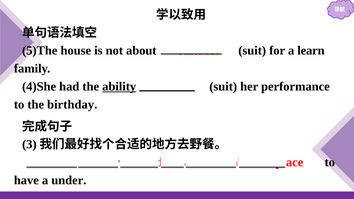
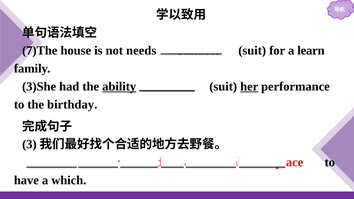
5)The: 5)The -> 7)The
about: about -> needs
4)She: 4)She -> 3)She
her underline: none -> present
under: under -> which
